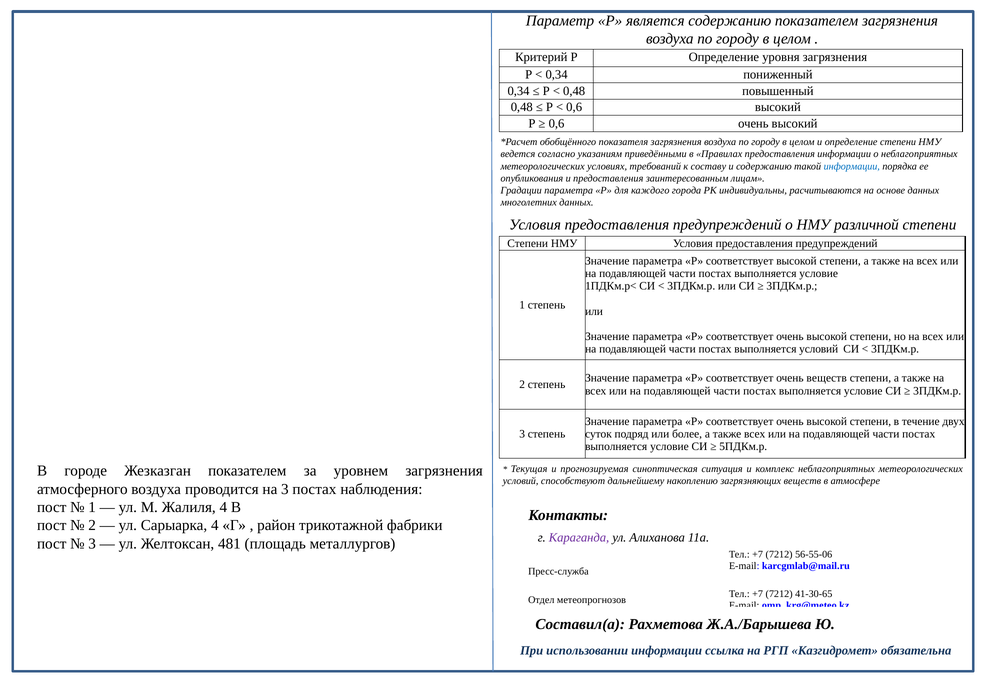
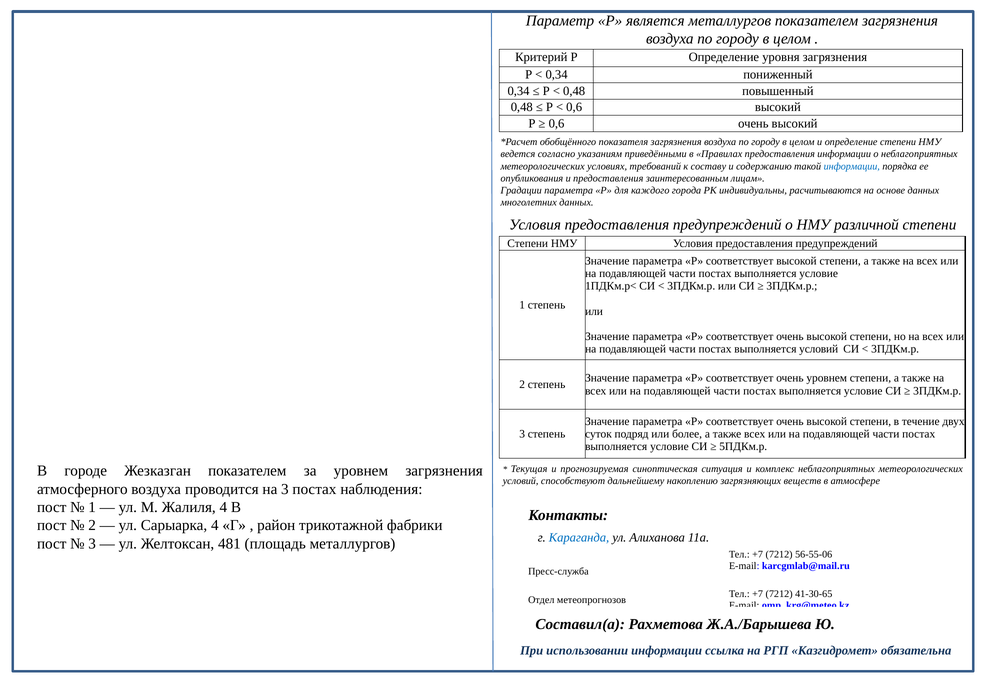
является содержанию: содержанию -> металлургов
очень веществ: веществ -> уровнем
Караганда colour: purple -> blue
